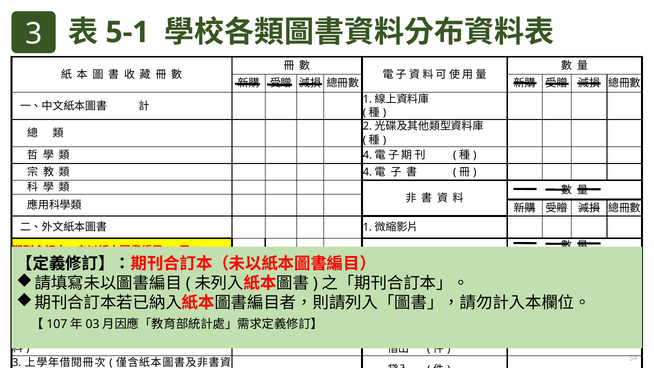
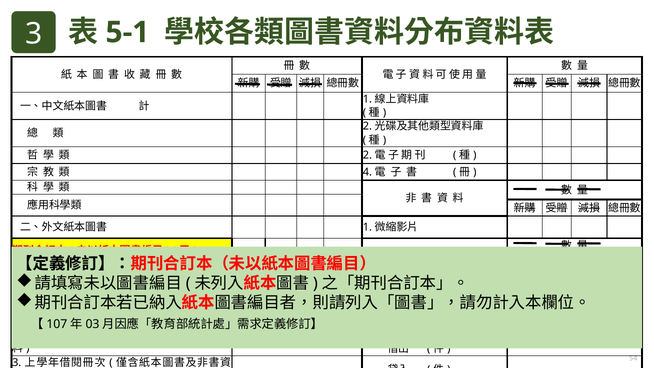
4 at (367, 155): 4 -> 2
